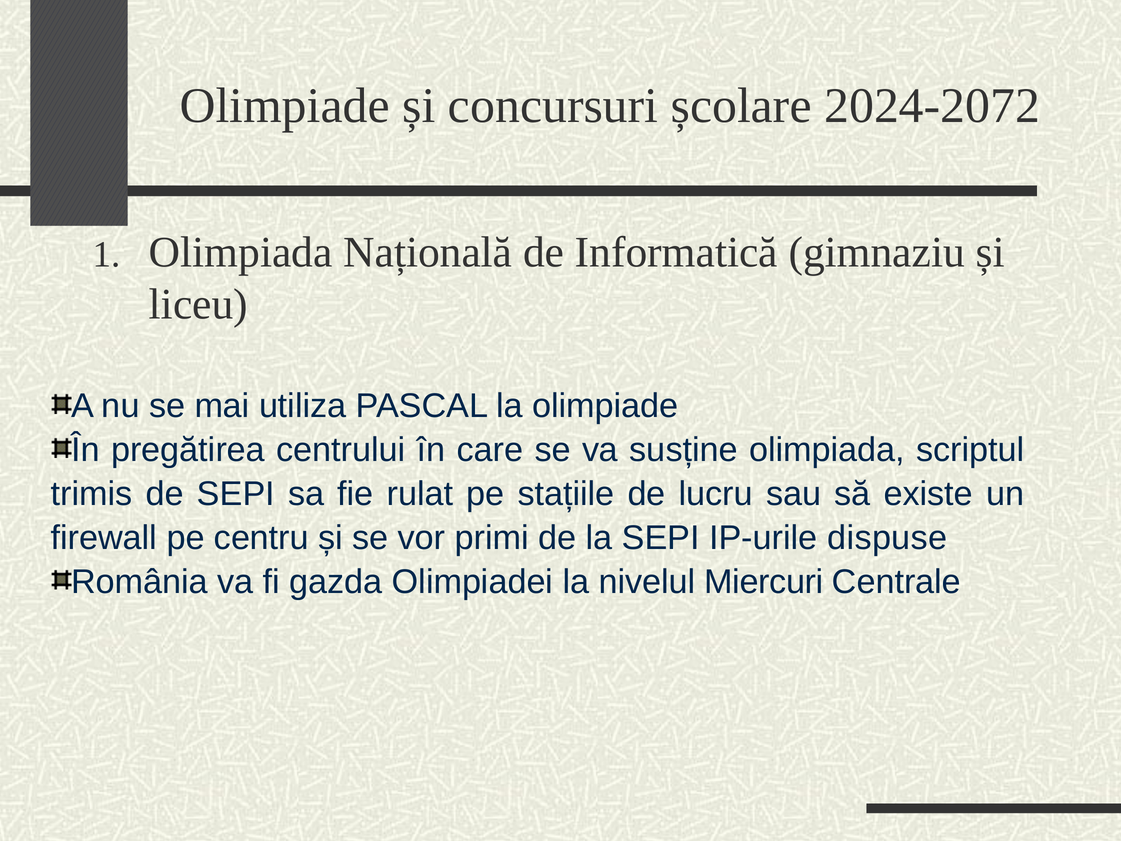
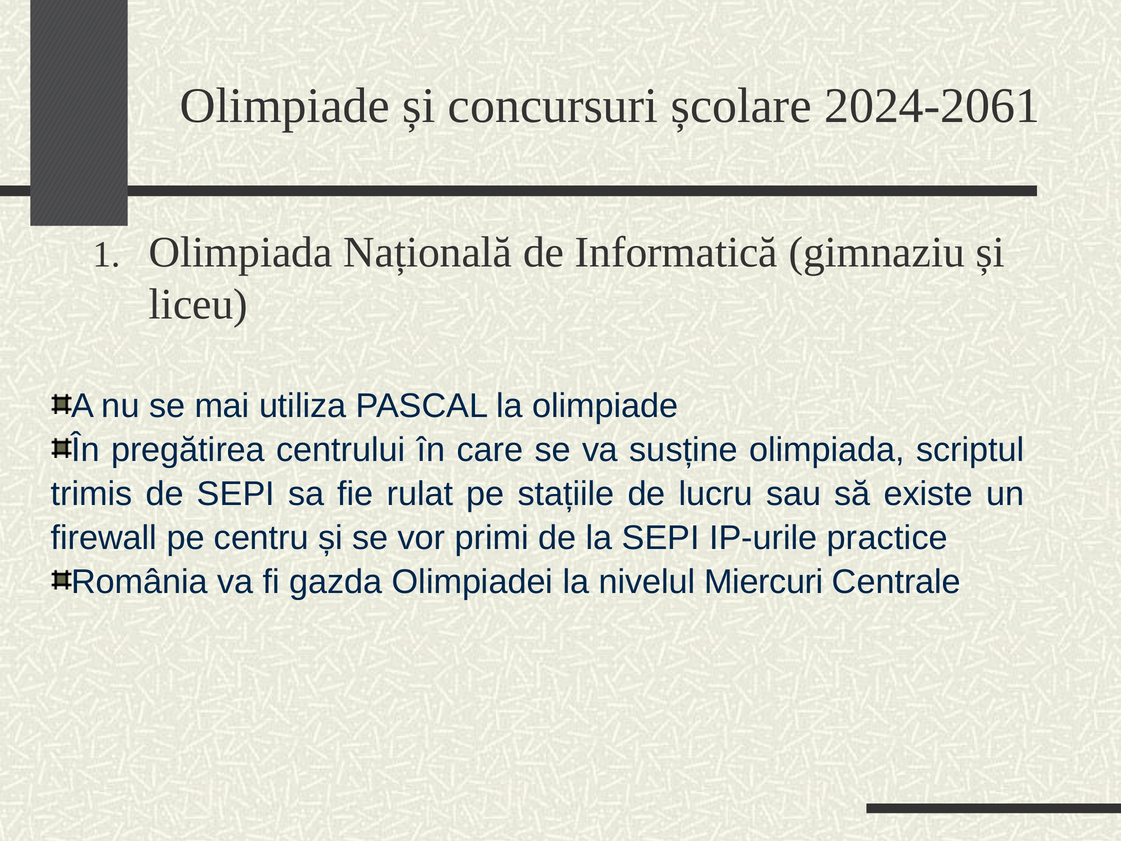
2024-2072: 2024-2072 -> 2024-2061
dispuse: dispuse -> practice
